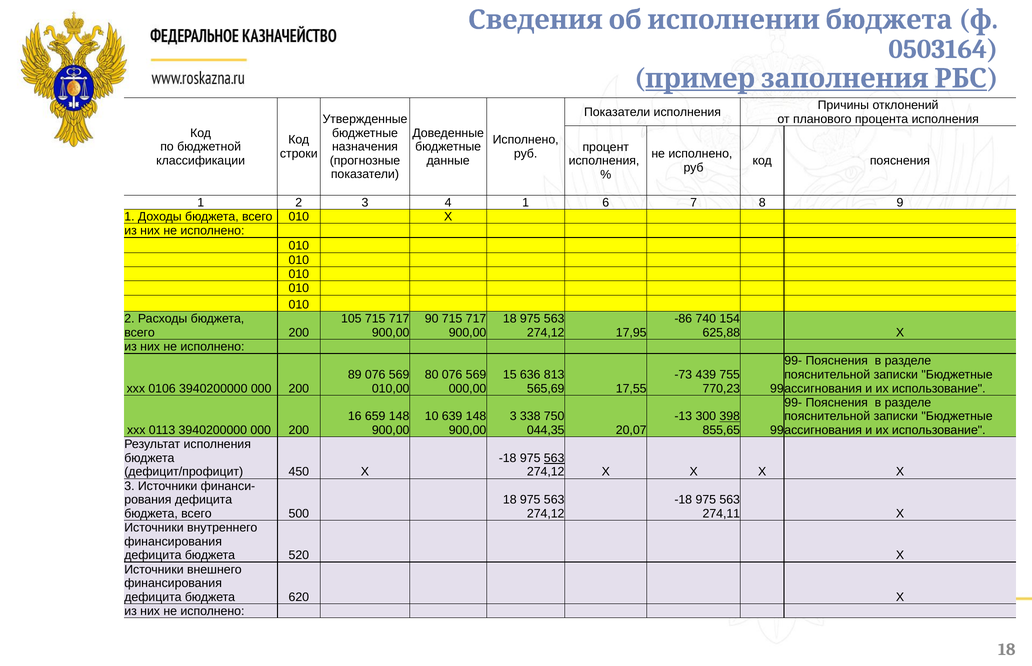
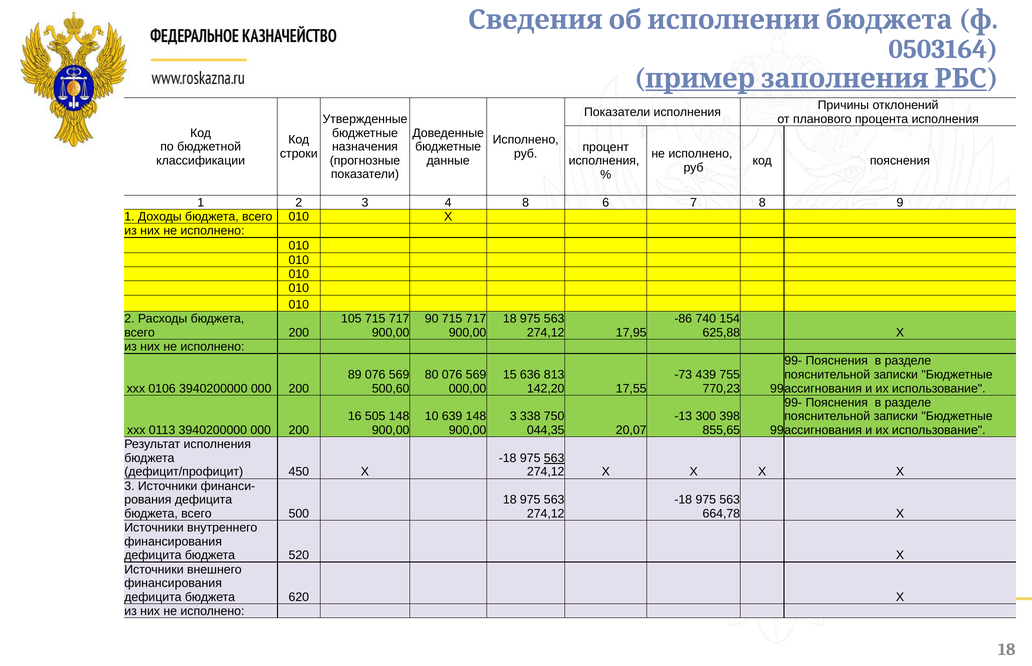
4 1: 1 -> 8
010,00: 010,00 -> 500,60
565,69: 565,69 -> 142,20
659: 659 -> 505
398 underline: present -> none
274,11: 274,11 -> 664,78
